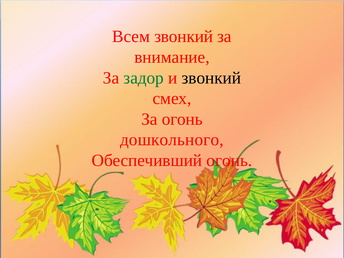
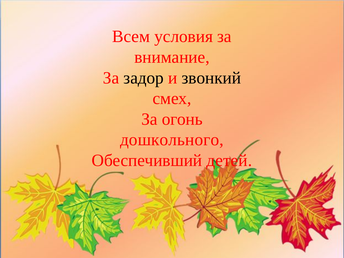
Всем звонкий: звонкий -> условия
задор colour: green -> black
Обеспечивший огонь: огонь -> детей
